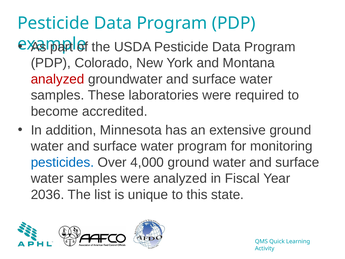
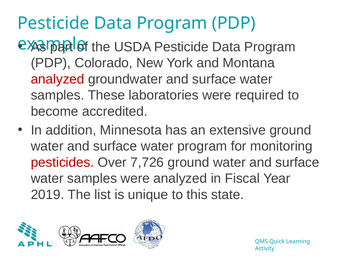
pesticides colour: blue -> red
4,000: 4,000 -> 7,726
2036: 2036 -> 2019
